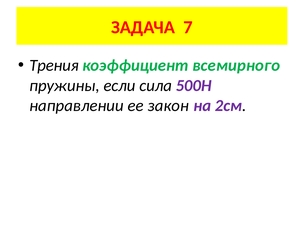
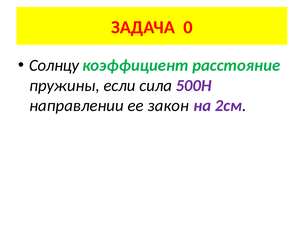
7: 7 -> 0
Трения: Трения -> Солнцу
всемирного: всемирного -> расстояние
